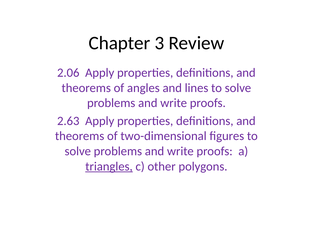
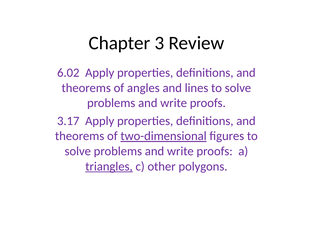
2.06: 2.06 -> 6.02
2.63: 2.63 -> 3.17
two-dimensional underline: none -> present
